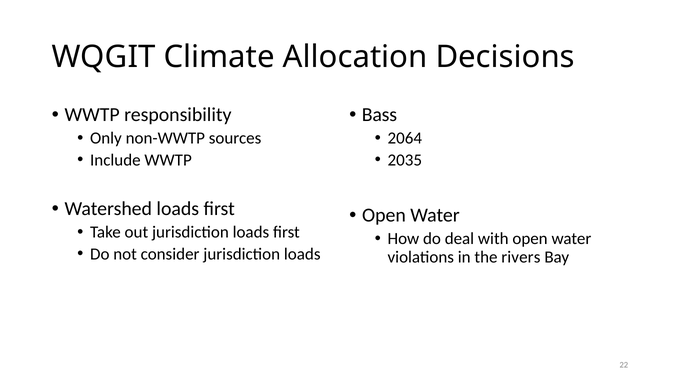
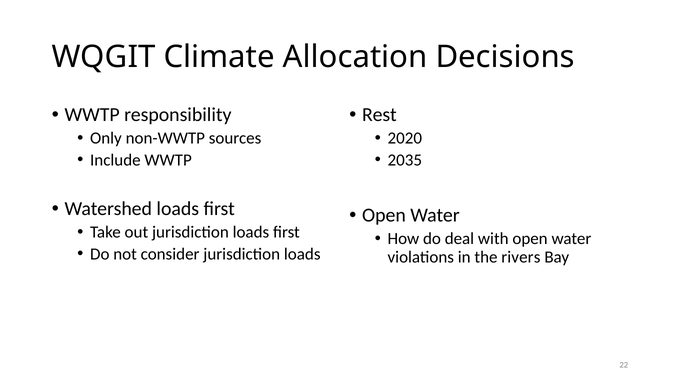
Bass: Bass -> Rest
2064: 2064 -> 2020
